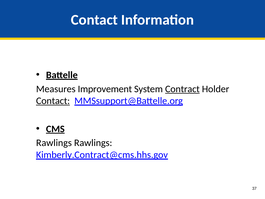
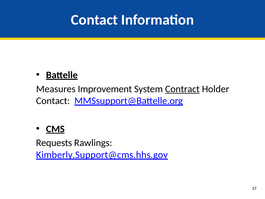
Contact at (53, 101) underline: present -> none
Rawlings at (54, 143): Rawlings -> Requests
Kimberly.Contract@cms.hhs.gov: Kimberly.Contract@cms.hhs.gov -> Kimberly.Support@cms.hhs.gov
